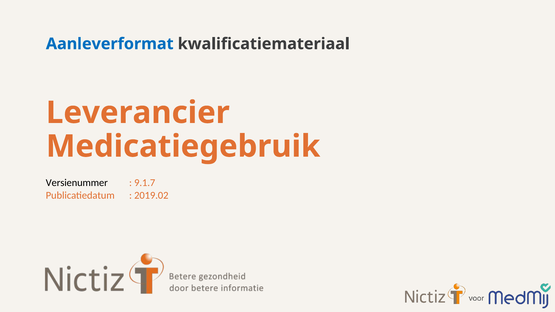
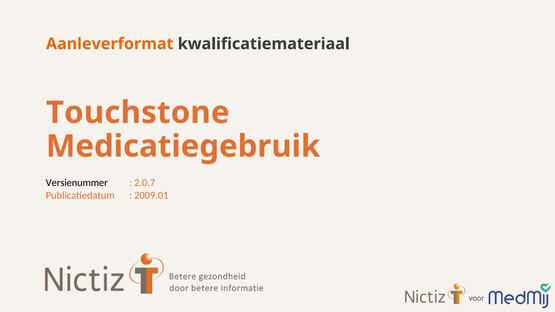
Aanleverformat colour: blue -> orange
Leverancier: Leverancier -> Touchstone
9.1.7: 9.1.7 -> 2.0.7
2019.02: 2019.02 -> 2009.01
